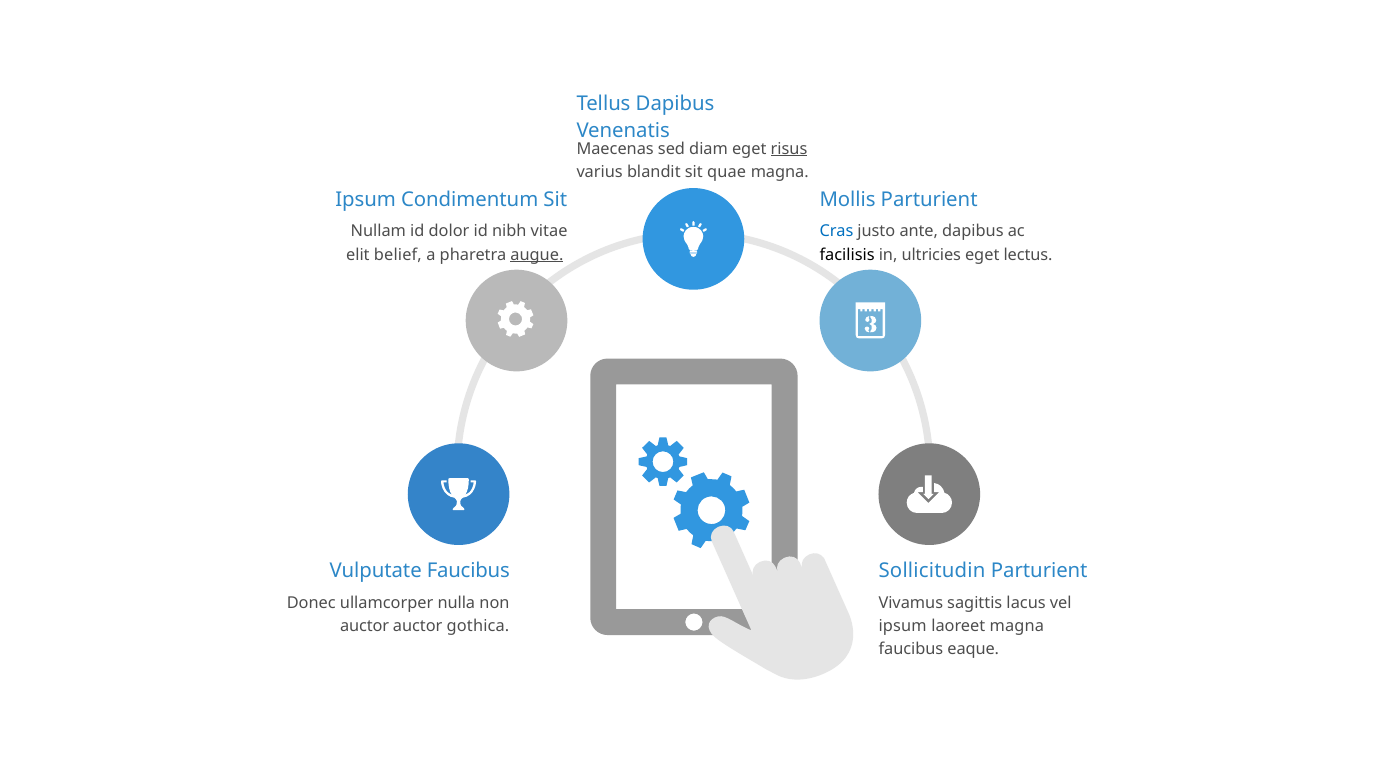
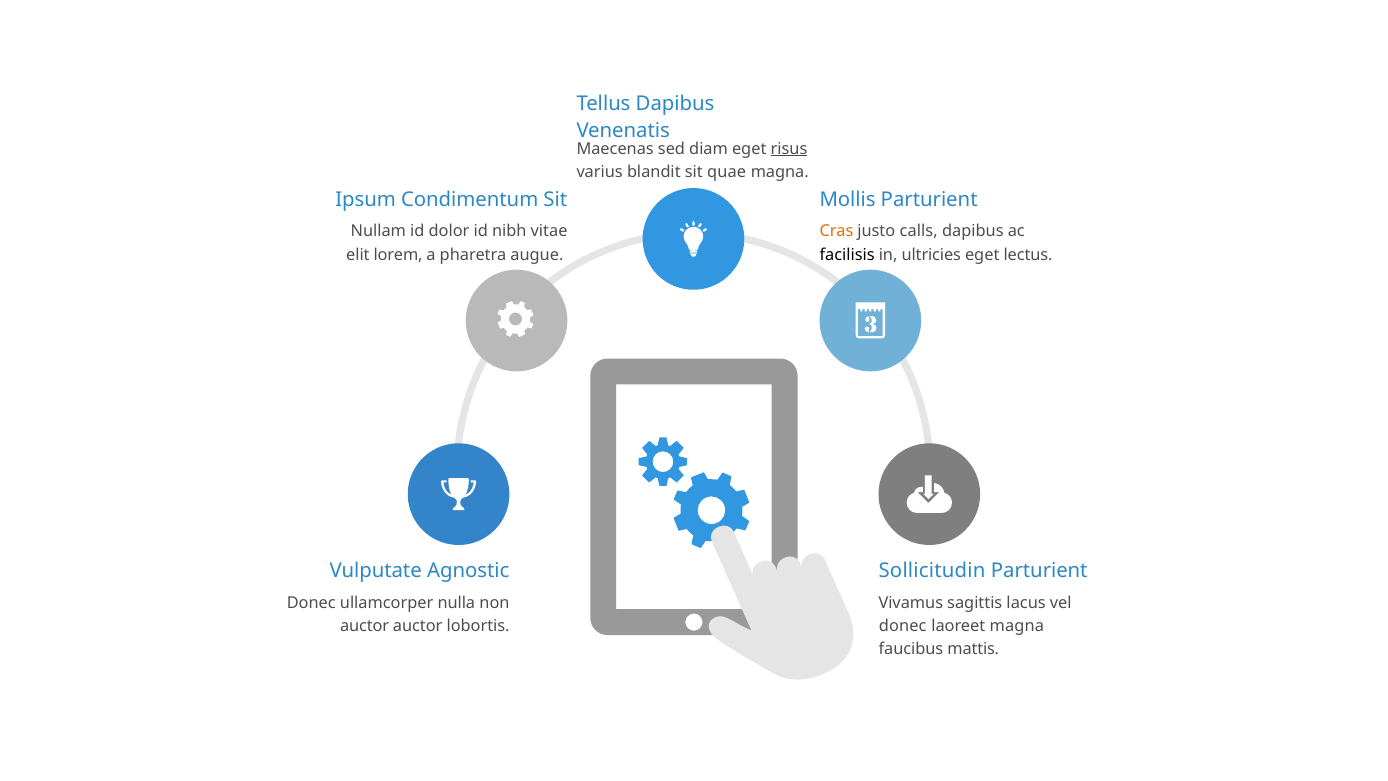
Cras colour: blue -> orange
ante: ante -> calls
belief: belief -> lorem
augue underline: present -> none
Vulputate Faucibus: Faucibus -> Agnostic
gothica: gothica -> lobortis
ipsum at (903, 626): ipsum -> donec
eaque: eaque -> mattis
